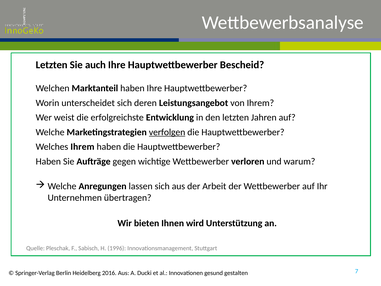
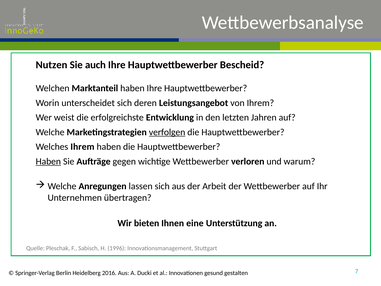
Letzten at (52, 65): Letzten -> Nutzen
Haben at (48, 161) underline: none -> present
wird: wird -> eine
